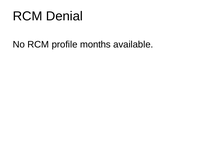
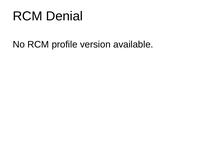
months: months -> version
